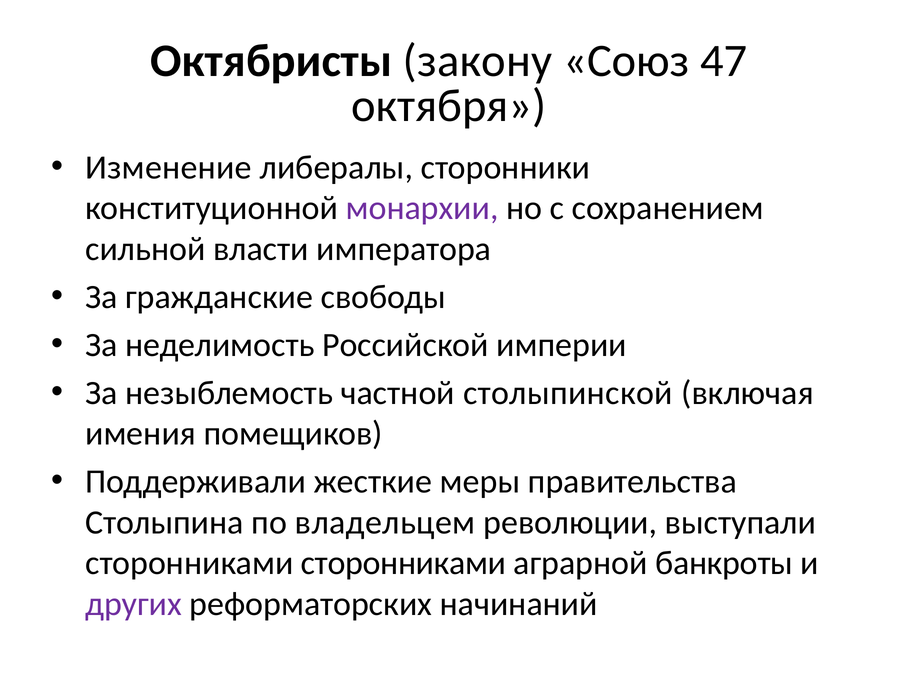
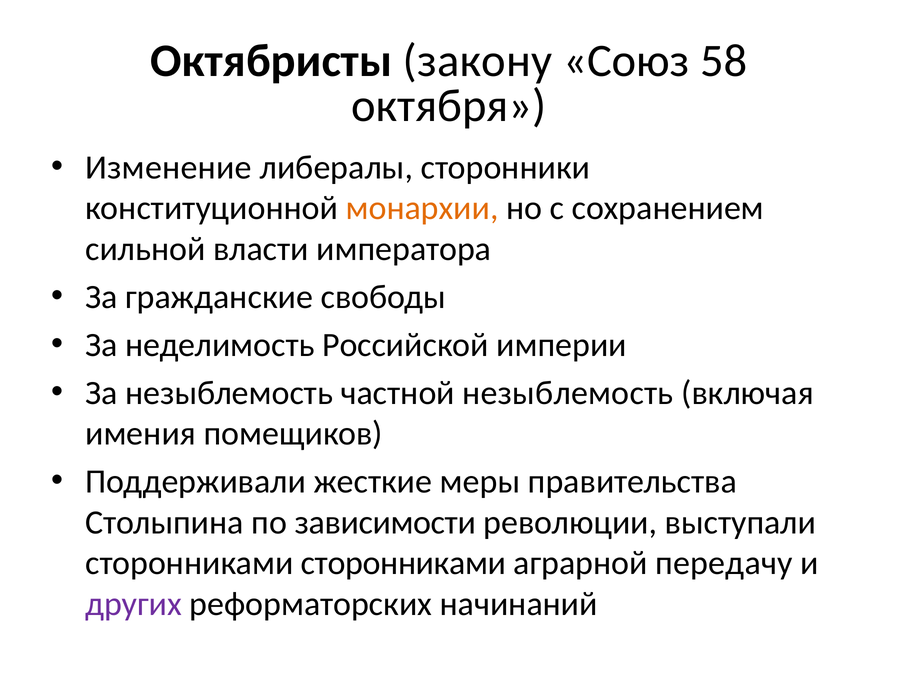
47: 47 -> 58
монархии colour: purple -> orange
частной столыпинской: столыпинской -> незыблемость
владельцем: владельцем -> зависимости
банкроты: банкроты -> передачу
